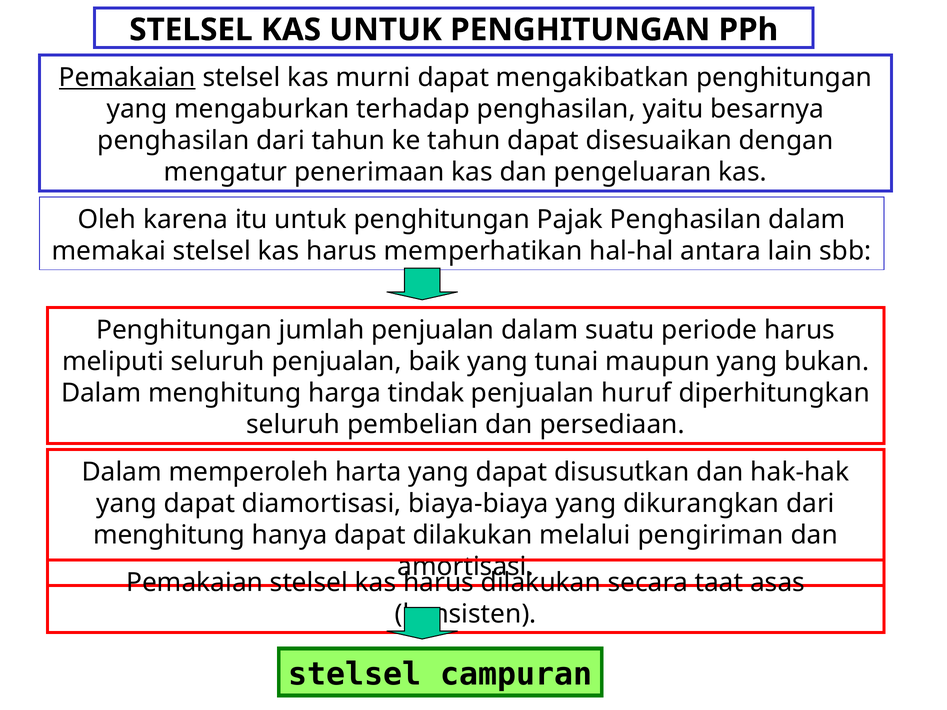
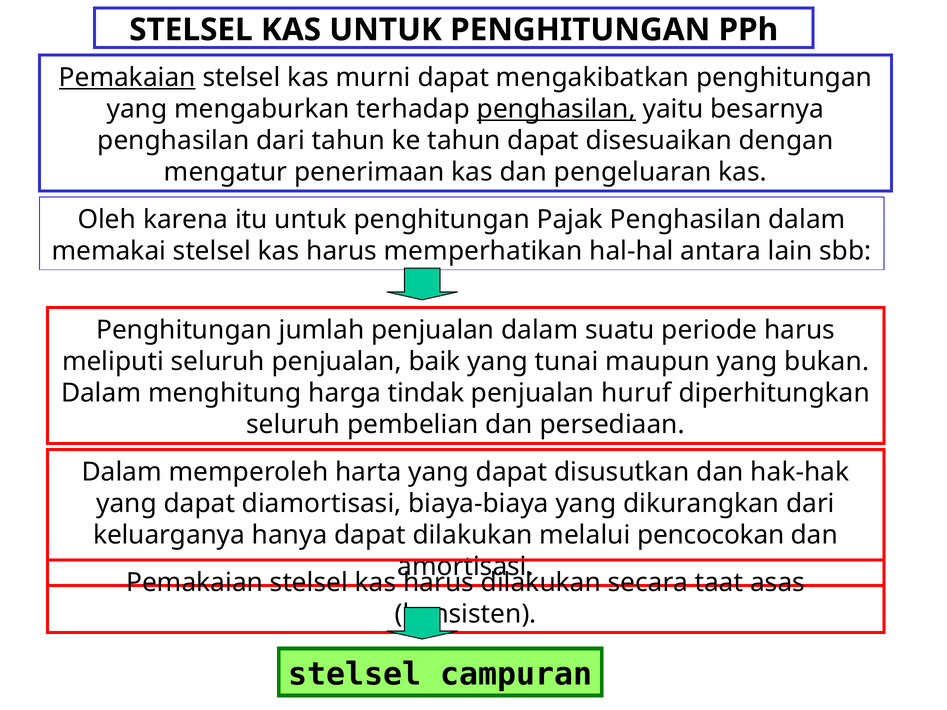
penghasilan at (556, 109) underline: none -> present
menghitung at (169, 535): menghitung -> keluarganya
pengiriman: pengiriman -> pencocokan
